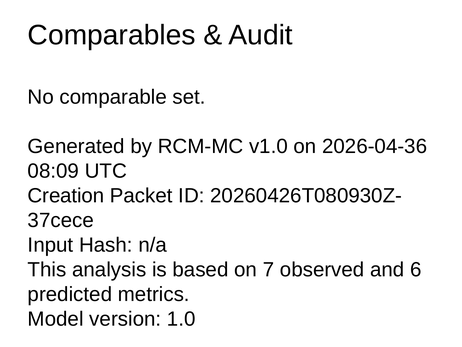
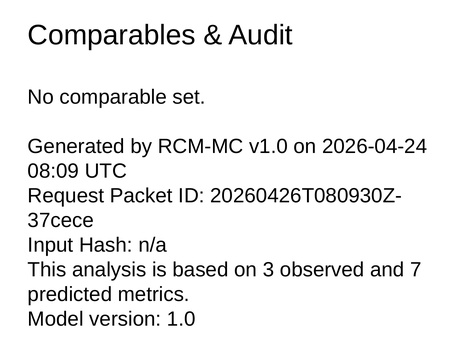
2026-04-36: 2026-04-36 -> 2026-04-24
Creation: Creation -> Request
7: 7 -> 3
6: 6 -> 7
